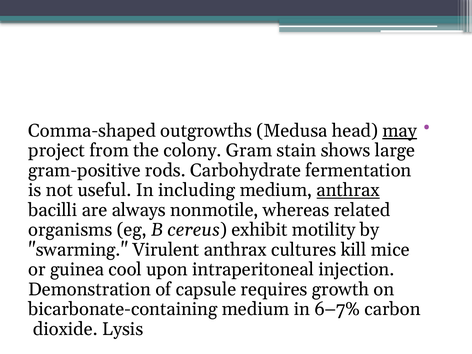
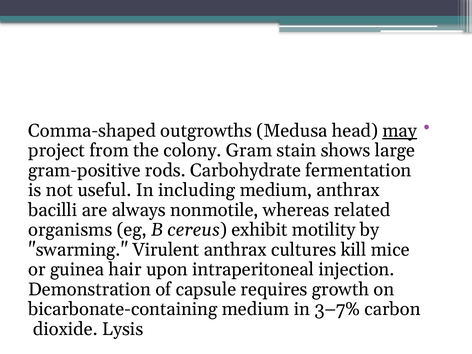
anthrax at (348, 190) underline: present -> none
cool: cool -> hair
6–7%: 6–7% -> 3–7%
